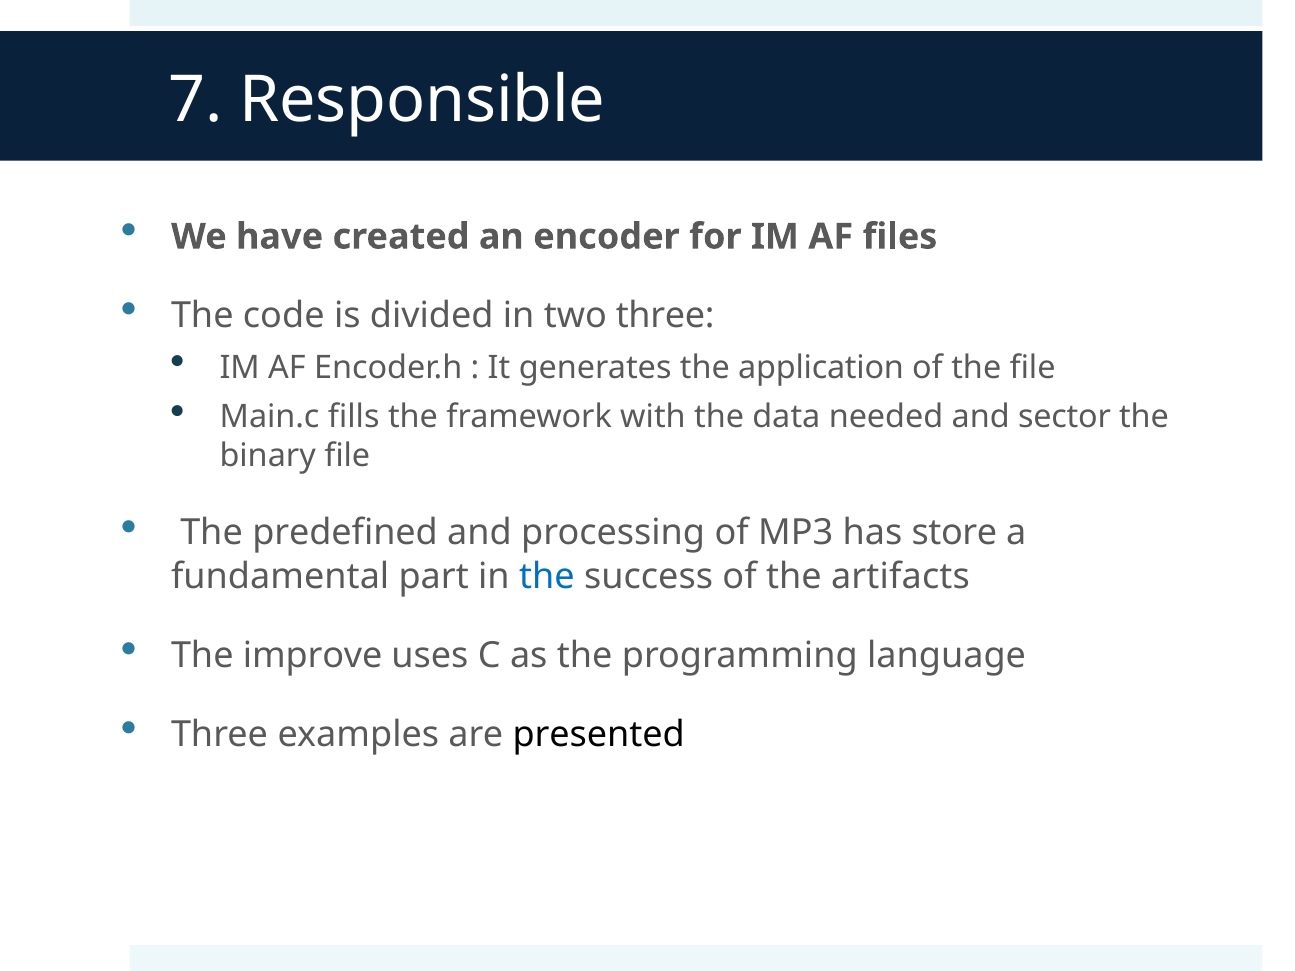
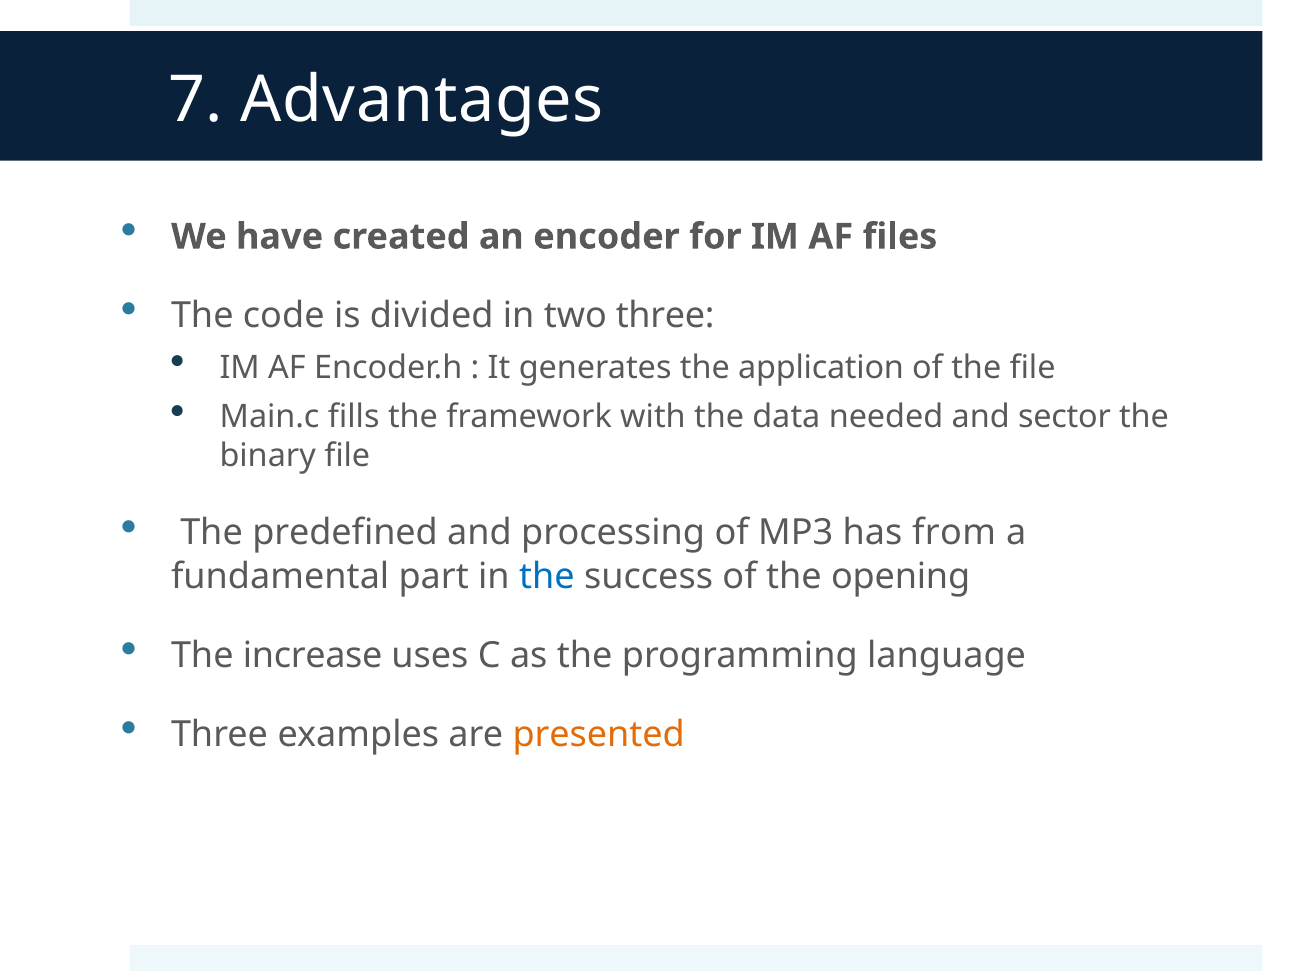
Responsible: Responsible -> Advantages
store: store -> from
artifacts: artifacts -> opening
improve: improve -> increase
presented colour: black -> orange
